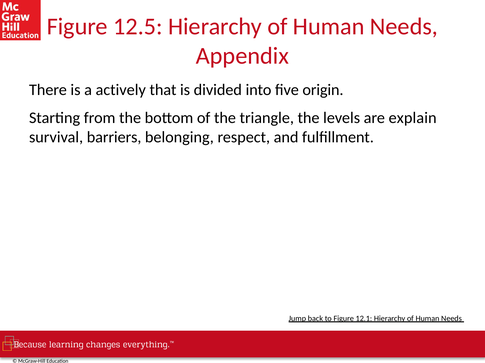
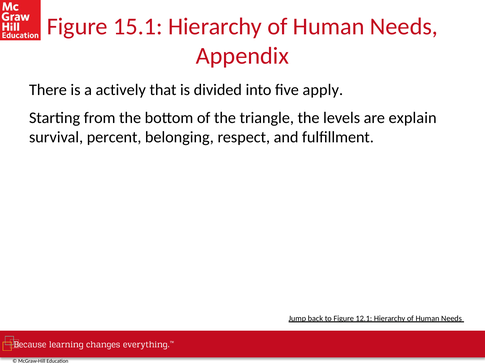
12.5: 12.5 -> 15.1
origin: origin -> apply
barriers: barriers -> percent
